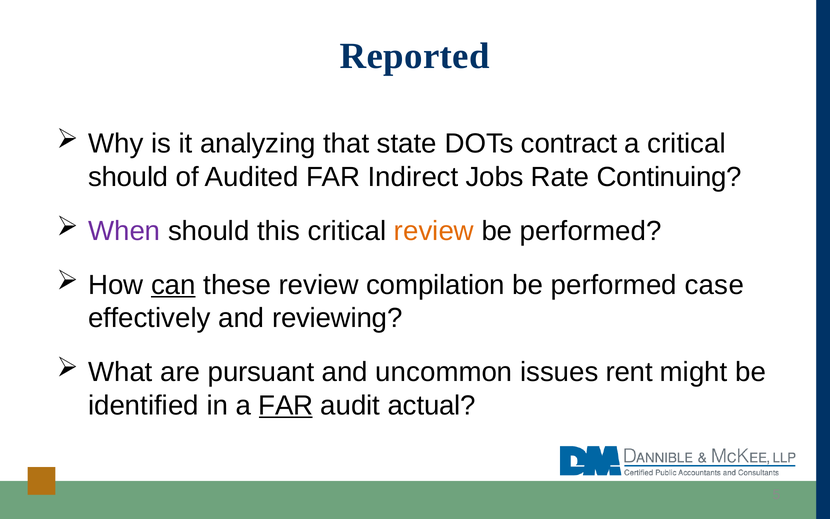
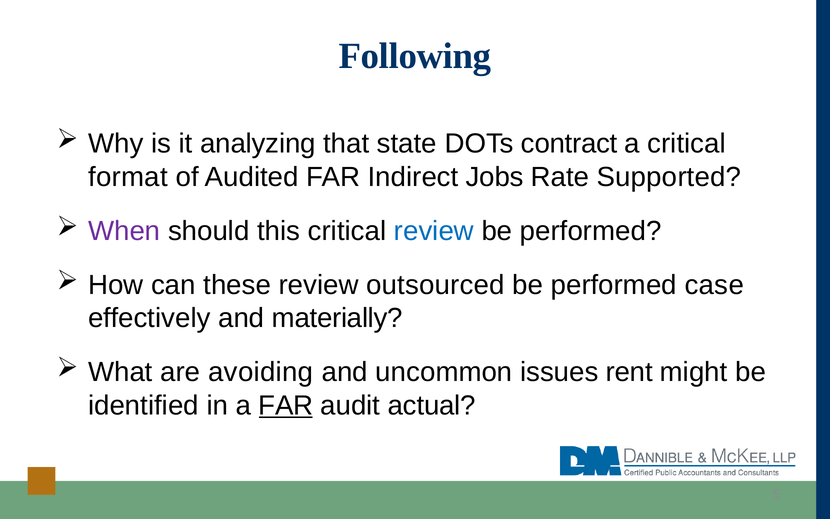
Reported: Reported -> Following
should at (128, 177): should -> format
Continuing: Continuing -> Supported
review at (434, 231) colour: orange -> blue
can underline: present -> none
compilation: compilation -> outsourced
reviewing: reviewing -> materially
pursuant: pursuant -> avoiding
